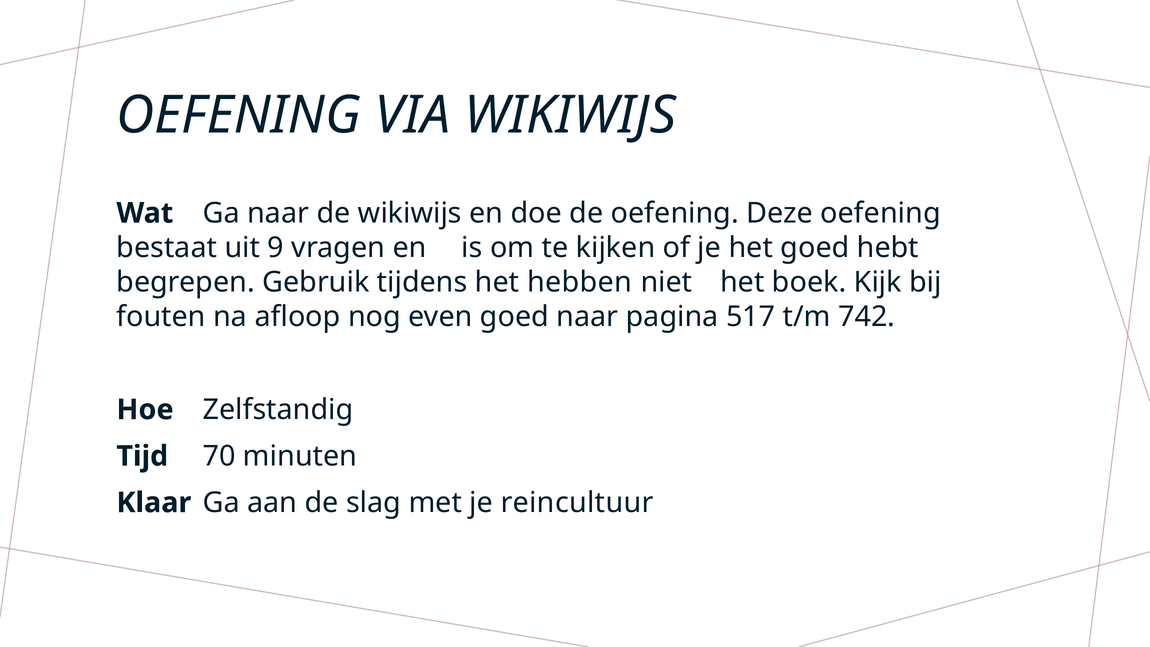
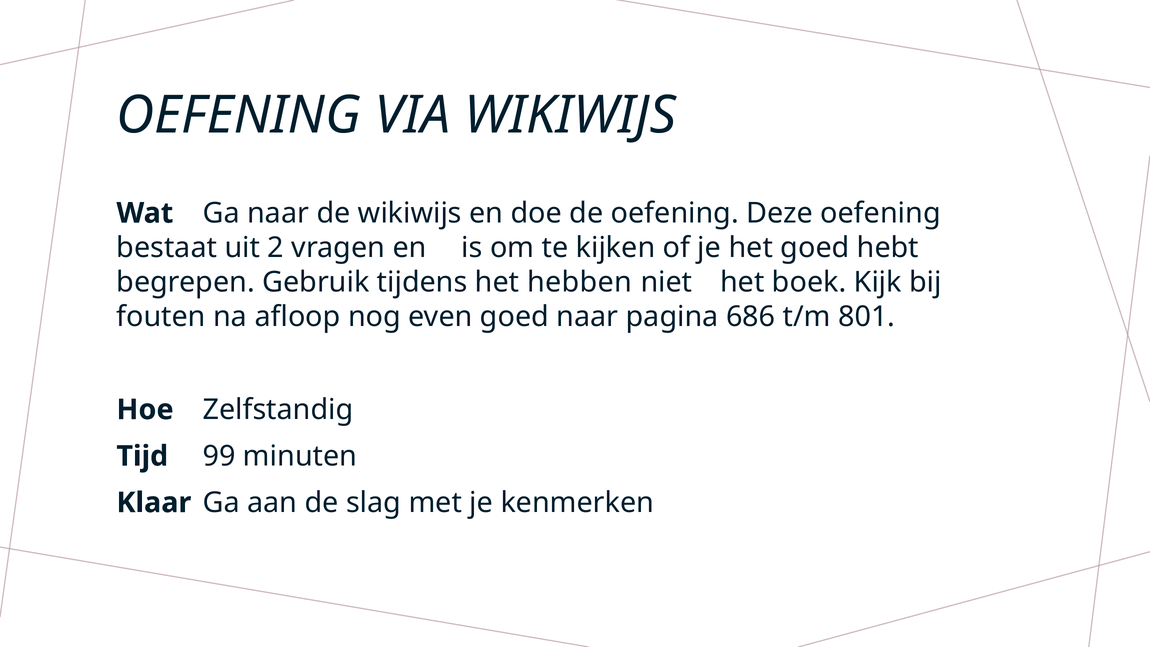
9: 9 -> 2
517: 517 -> 686
742: 742 -> 801
70: 70 -> 99
reincultuur: reincultuur -> kenmerken
